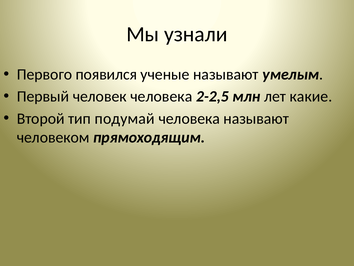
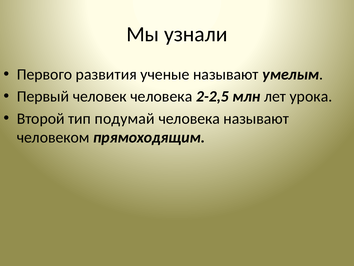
появился: появился -> развития
какие: какие -> урока
